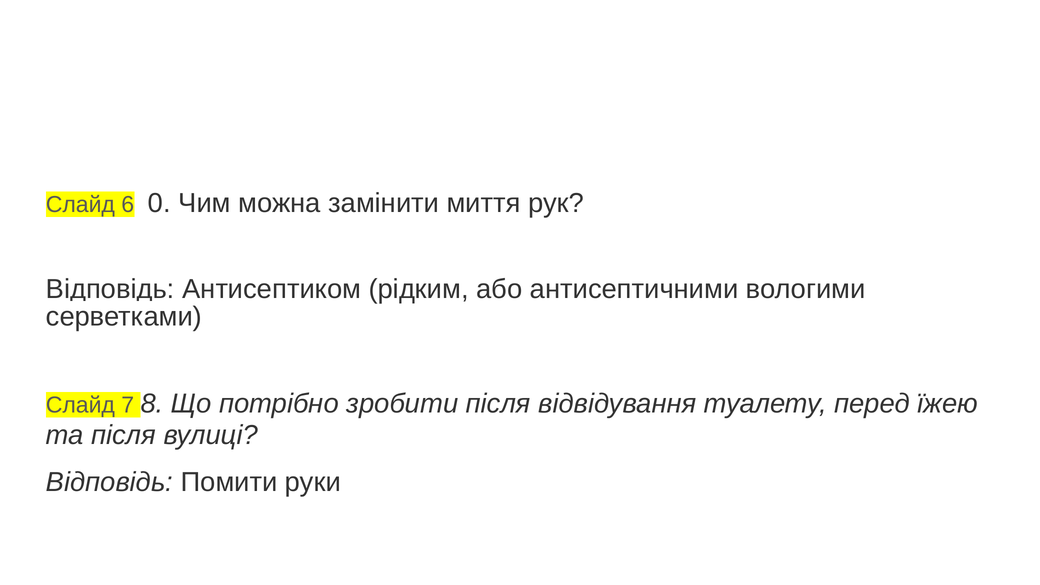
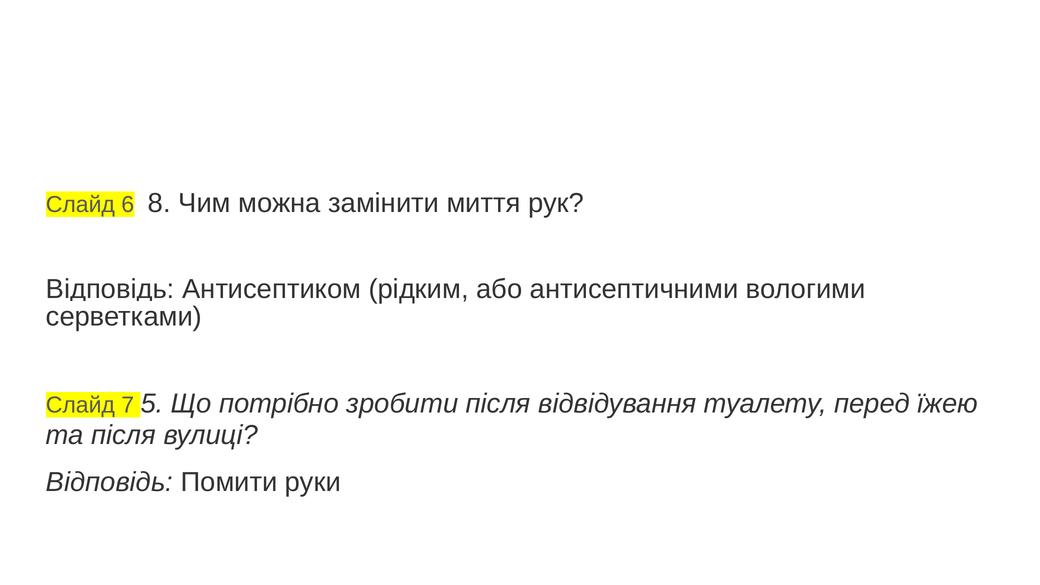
0: 0 -> 8
8: 8 -> 5
